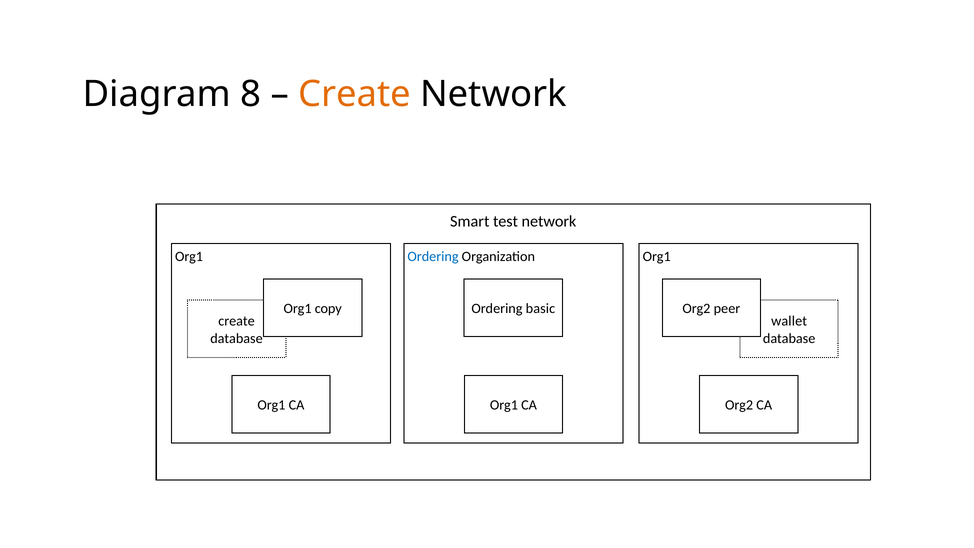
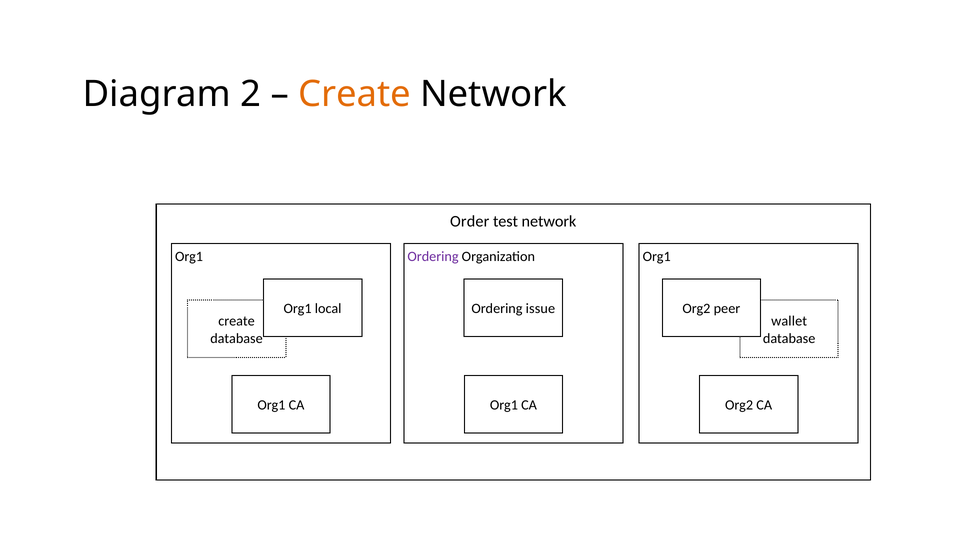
8: 8 -> 2
Smart: Smart -> Order
Ordering at (433, 256) colour: blue -> purple
copy: copy -> local
basic: basic -> issue
